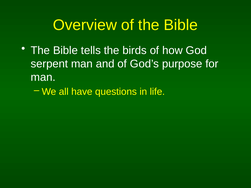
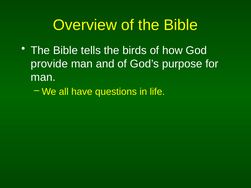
serpent: serpent -> provide
